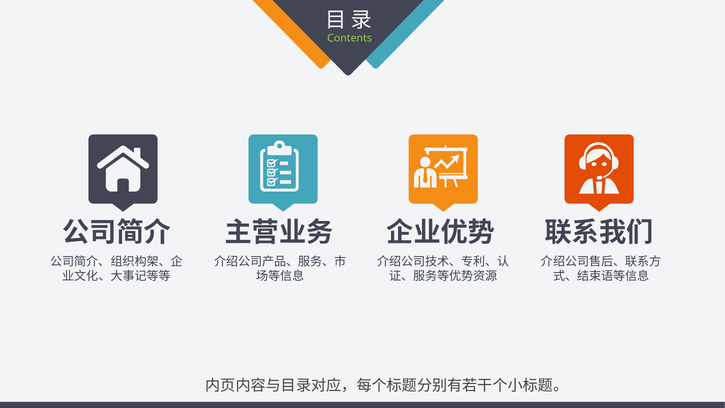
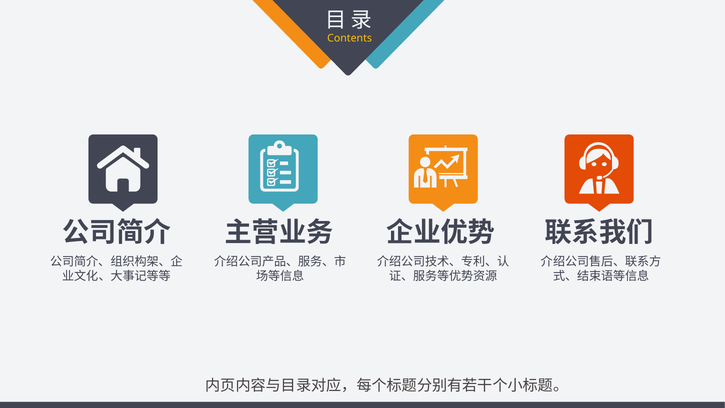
Contents colour: light green -> yellow
